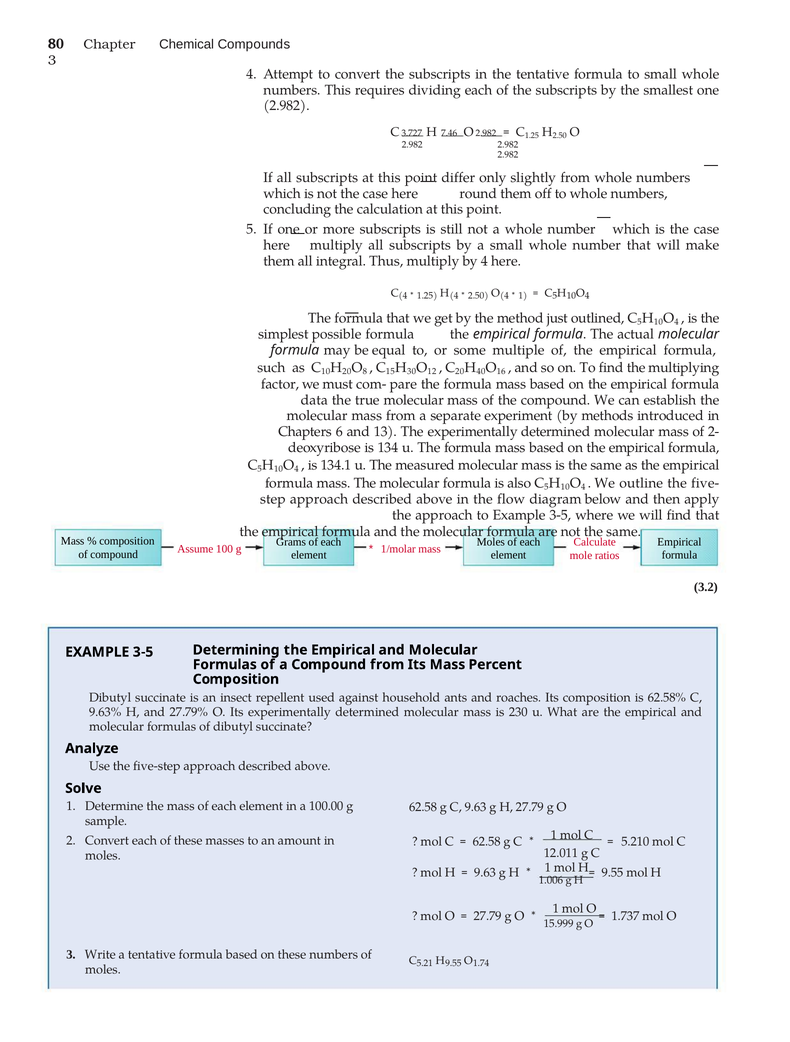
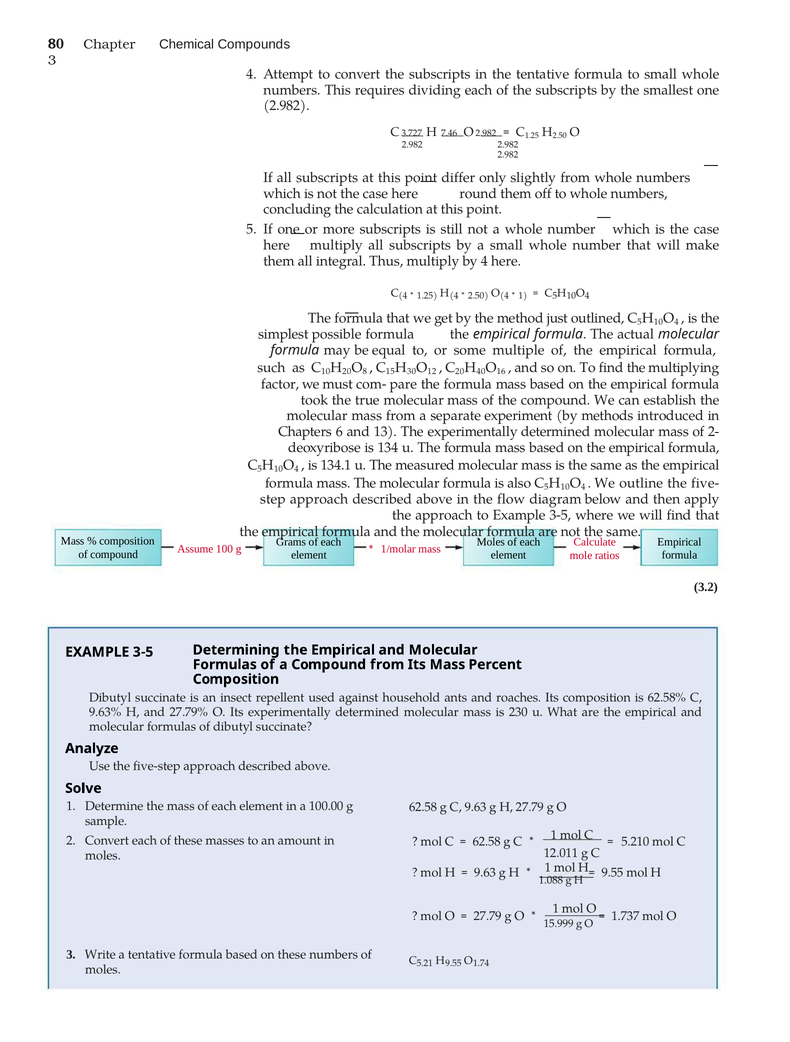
data: data -> took
1.006: 1.006 -> 1.088
